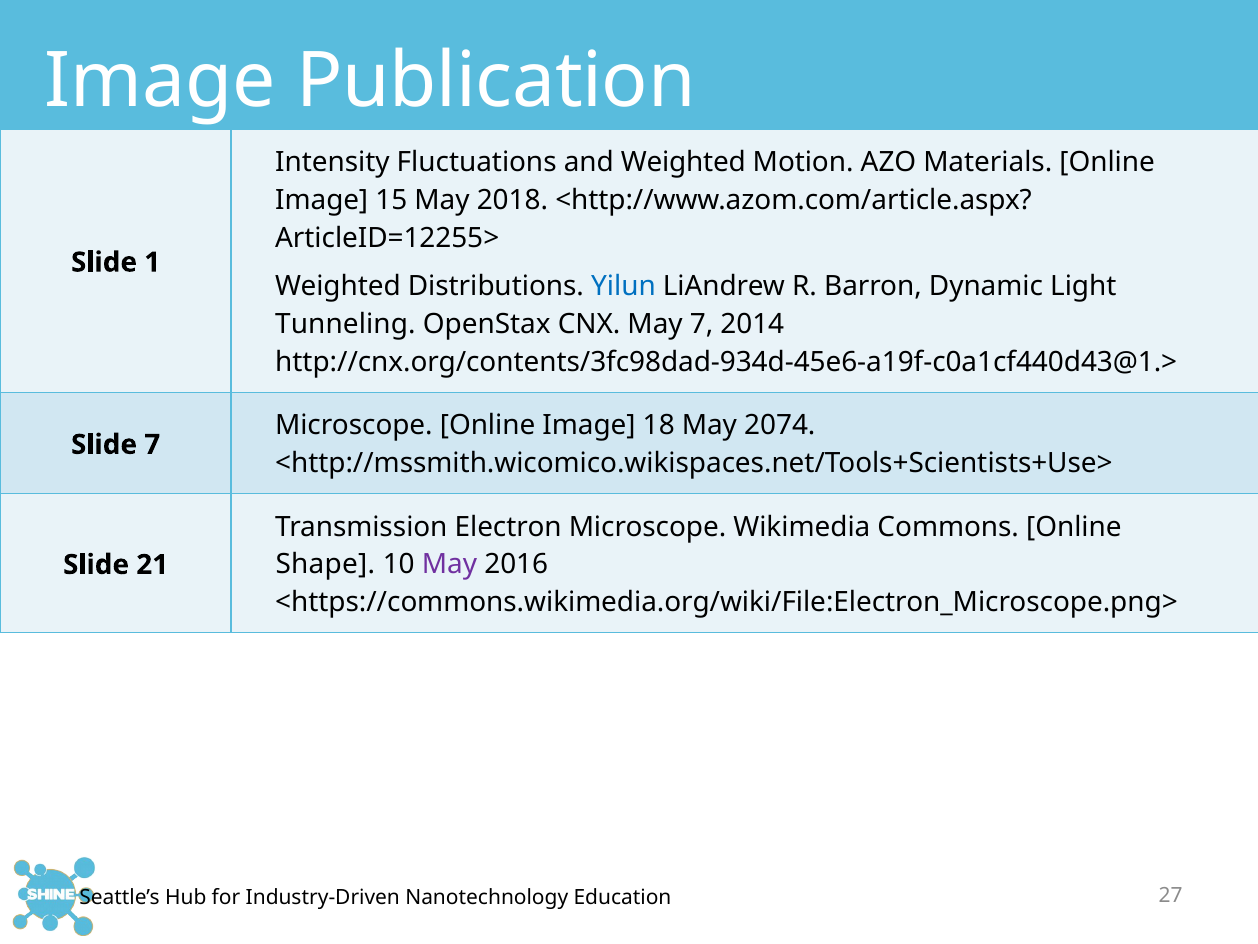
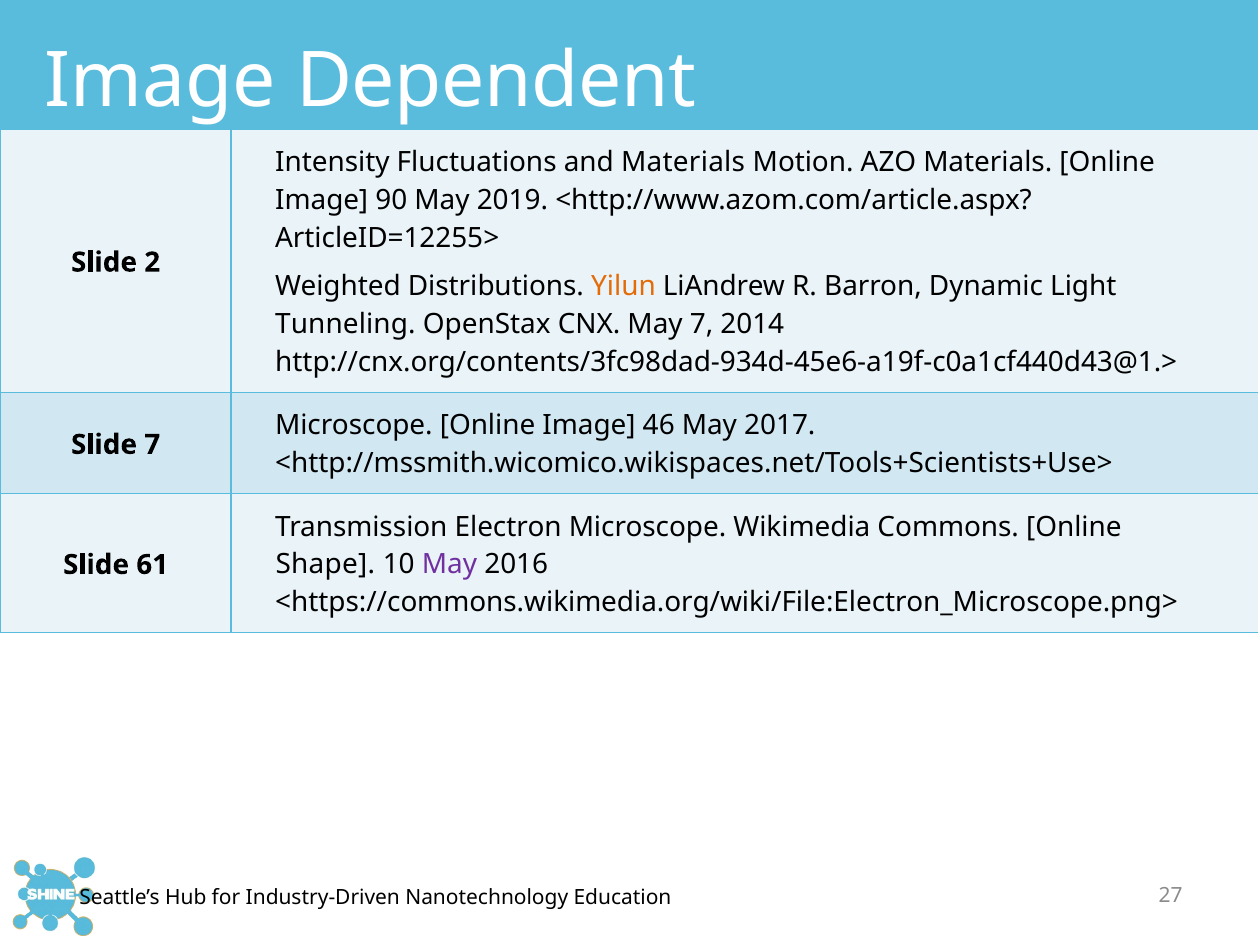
Publication: Publication -> Dependent
and Weighted: Weighted -> Materials
15: 15 -> 90
2018: 2018 -> 2019
1: 1 -> 2
Yilun colour: blue -> orange
18: 18 -> 46
2074: 2074 -> 2017
21: 21 -> 61
